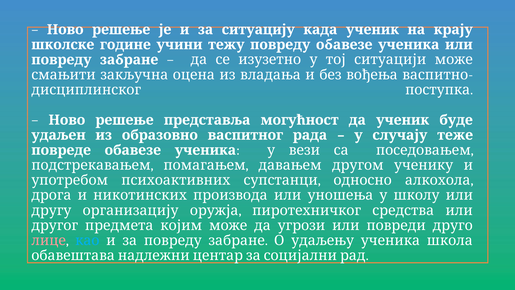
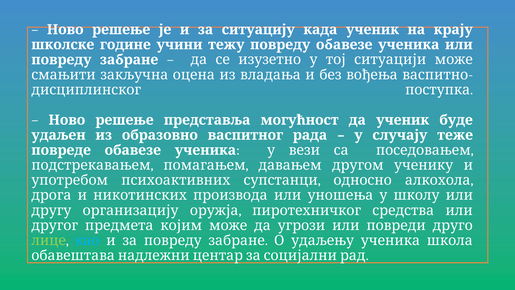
лице colour: pink -> light green
